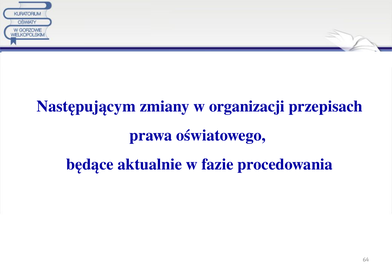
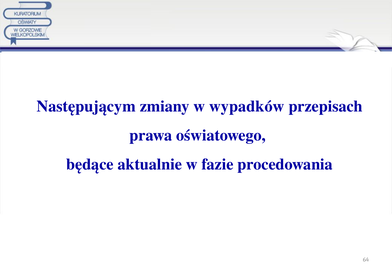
organizacji: organizacji -> wypadków
